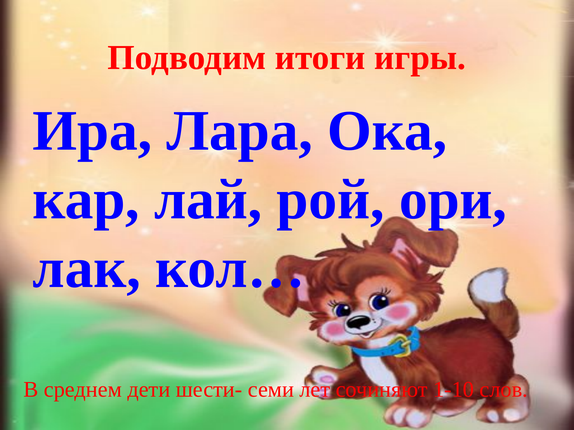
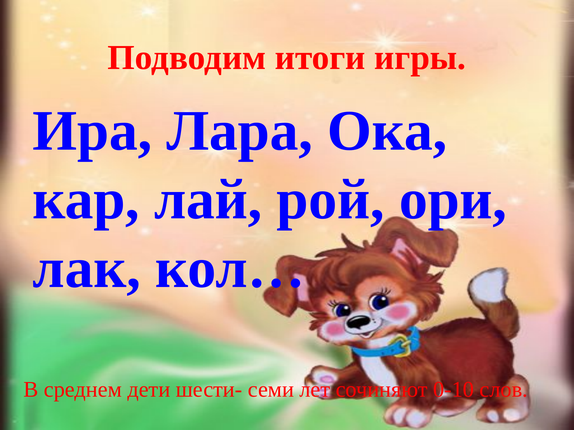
1-10: 1-10 -> 0-10
